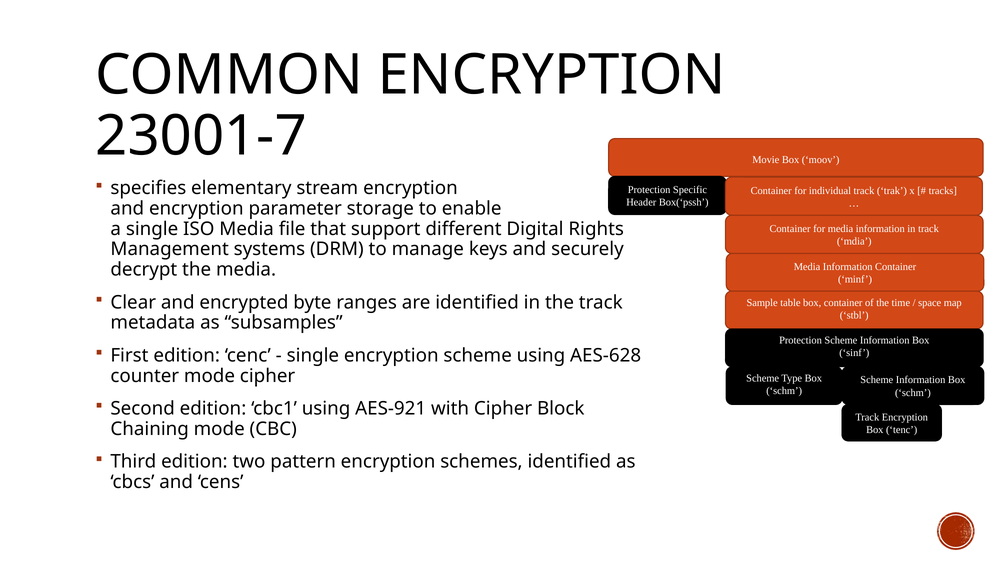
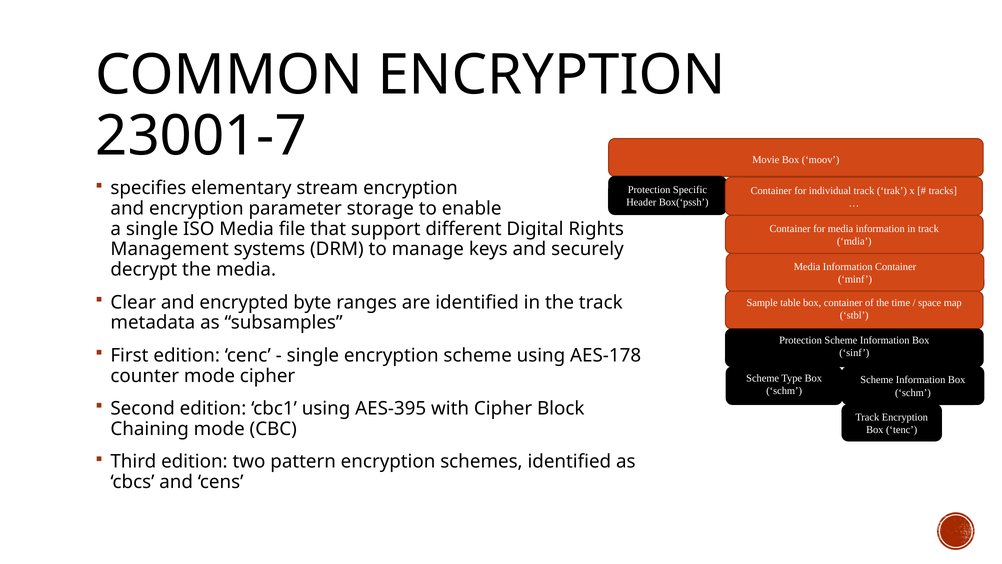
AES-628: AES-628 -> AES-178
AES-921: AES-921 -> AES-395
